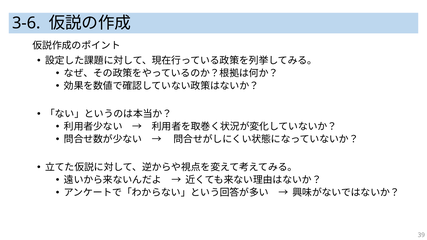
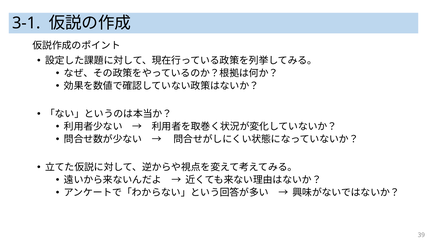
3-6: 3-6 -> 3-1
